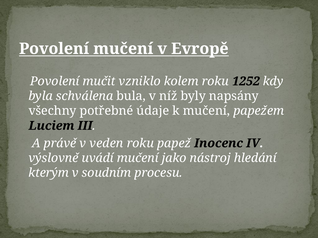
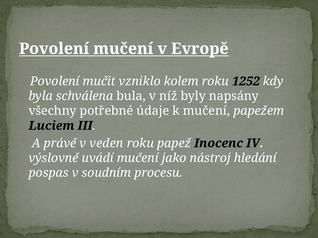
kterým: kterým -> pospas
